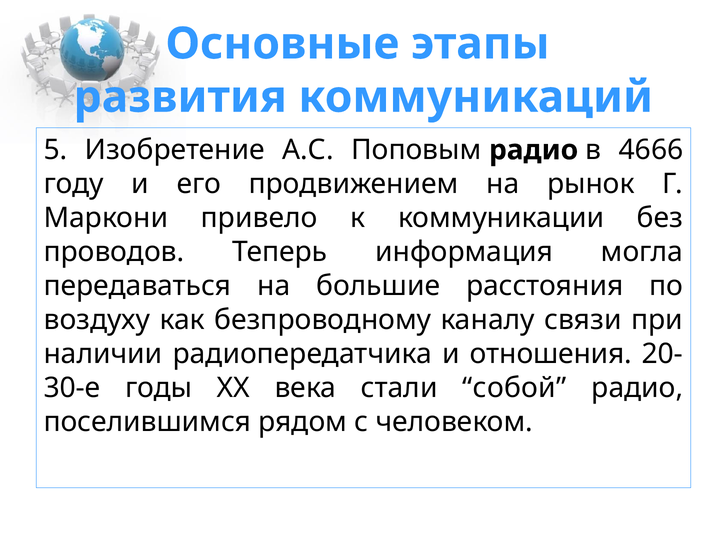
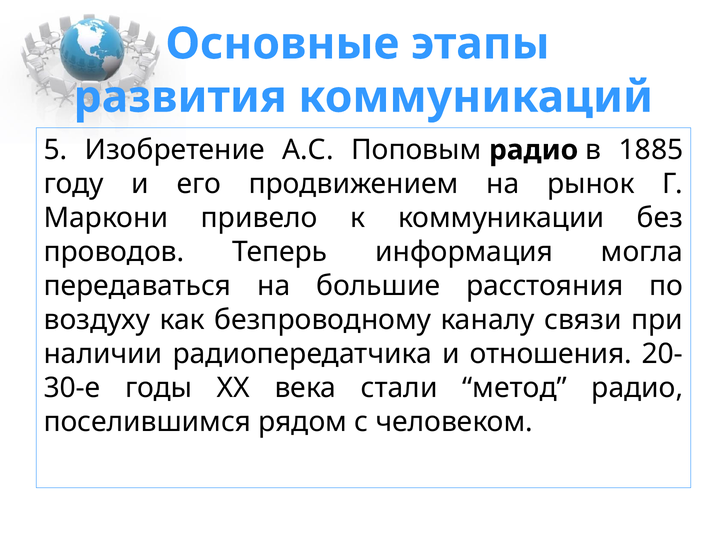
4666: 4666 -> 1885
собой: собой -> метод
